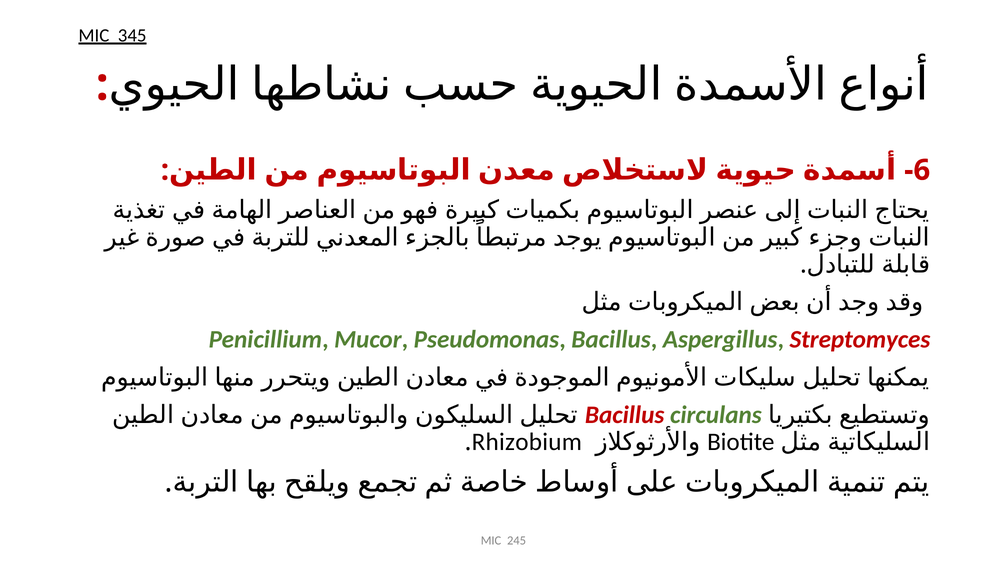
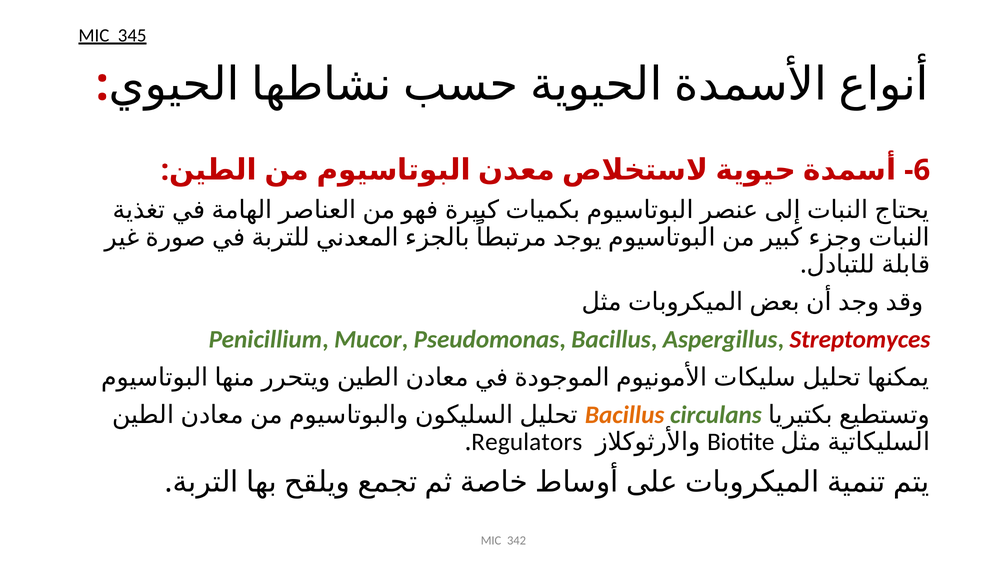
Bacillus at (625, 415) colour: red -> orange
Rhizobium: Rhizobium -> Regulators
245: 245 -> 342
